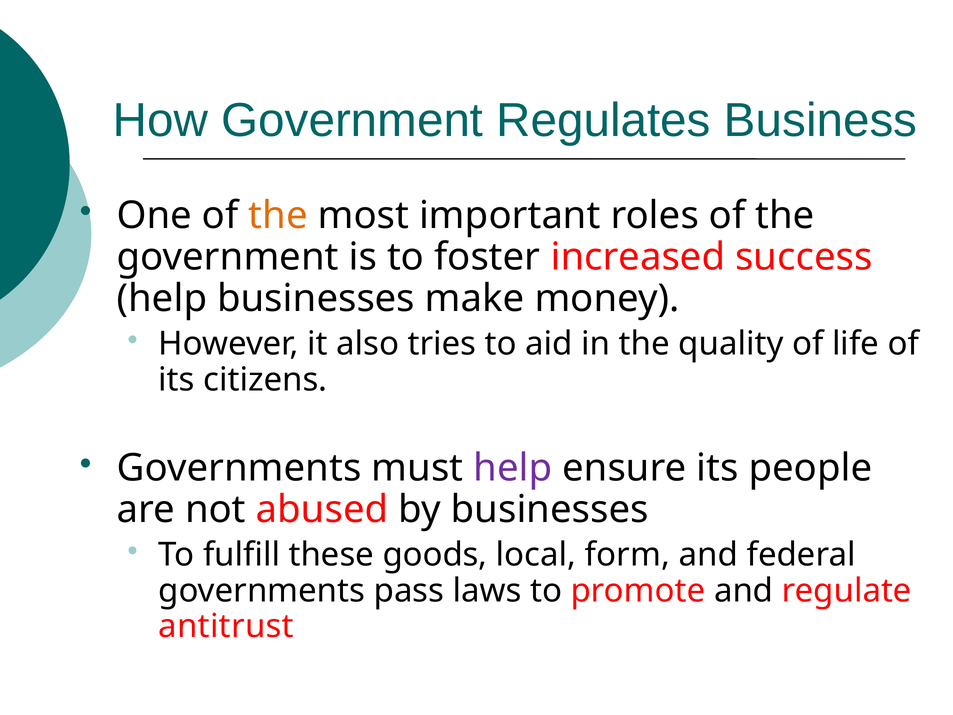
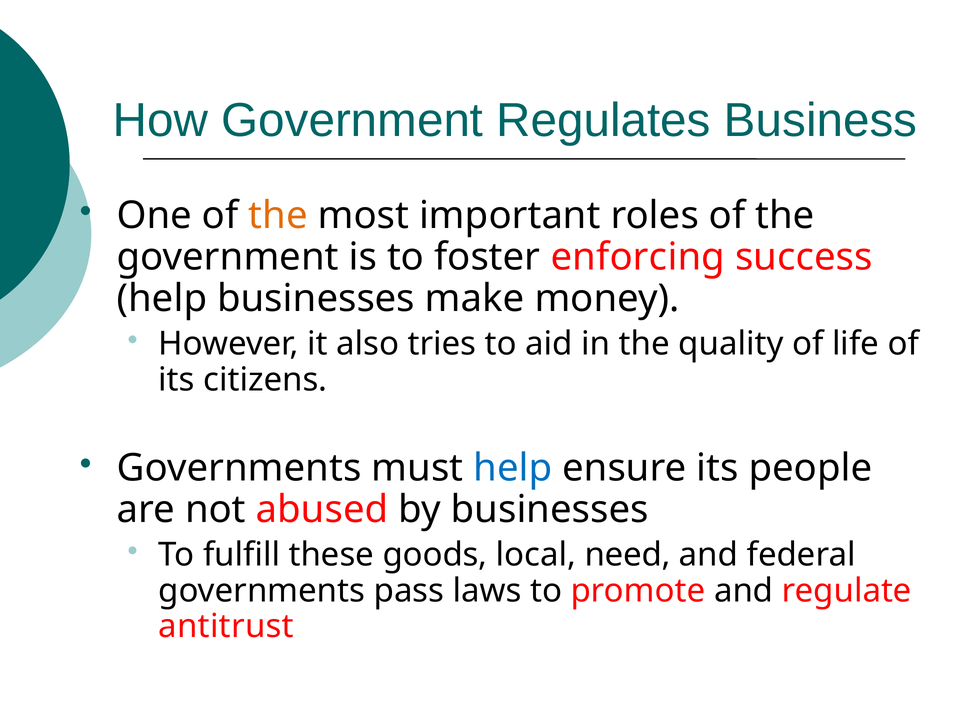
increased: increased -> enforcing
help at (513, 468) colour: purple -> blue
form: form -> need
